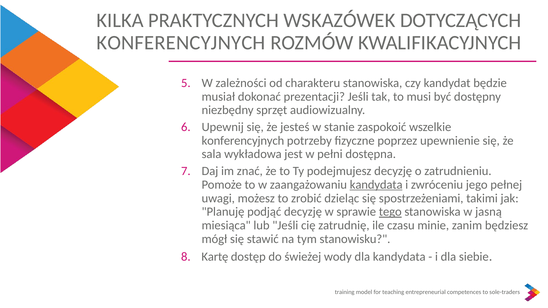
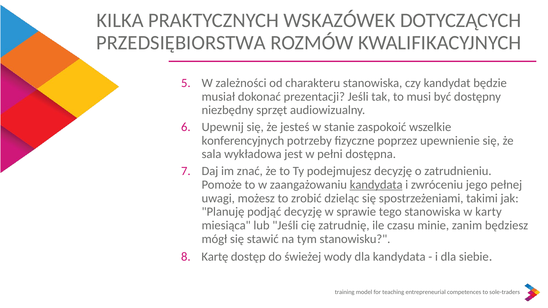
KONFERENCYJNYCH at (181, 43): KONFERENCYJNYCH -> PRZEDSIĘBIORSTWA
tego underline: present -> none
jasną: jasną -> karty
